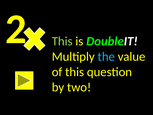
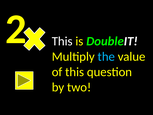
This at (62, 41) colour: light green -> white
